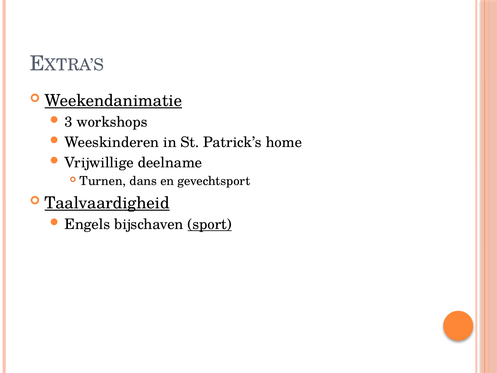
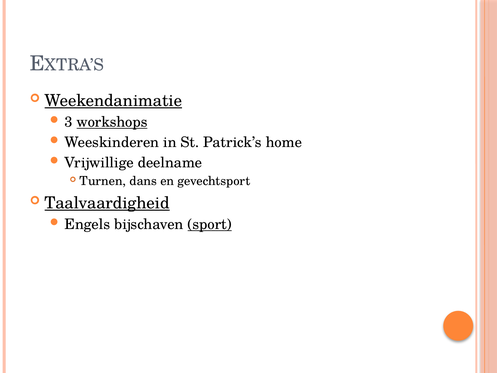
workshops underline: none -> present
